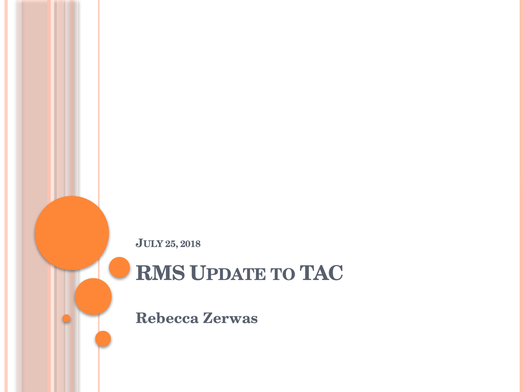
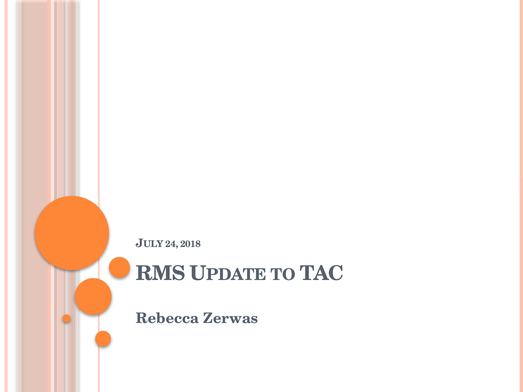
25: 25 -> 24
